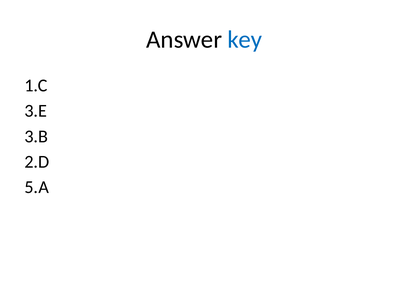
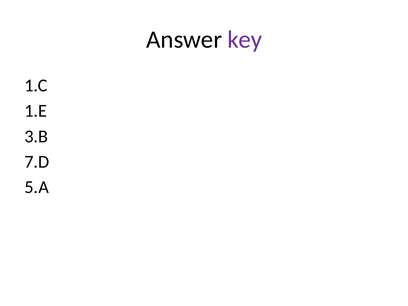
key colour: blue -> purple
3.E: 3.E -> 1.E
2.D: 2.D -> 7.D
